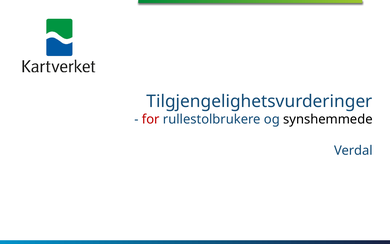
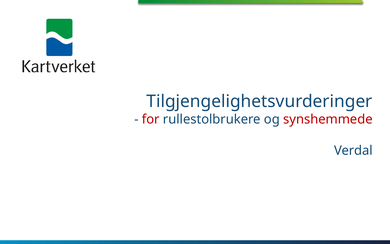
synshemmede colour: black -> red
